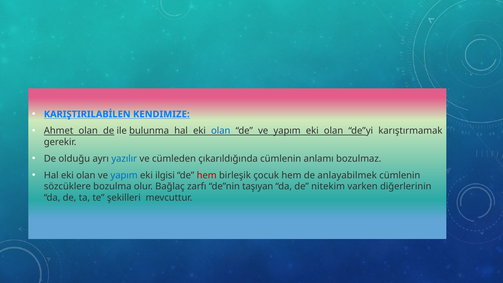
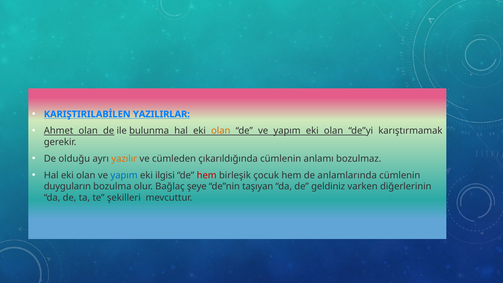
KENDIMIZE: KENDIMIZE -> YAZILIRLAR
olan at (221, 131) colour: blue -> orange
yazılır colour: blue -> orange
anlayabilmek: anlayabilmek -> anlamlarında
sözcüklere: sözcüklere -> duyguların
zarfı: zarfı -> şeye
nitekim: nitekim -> geldiniz
